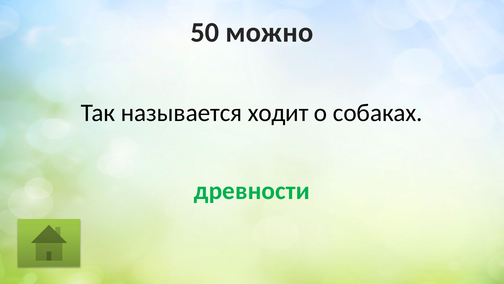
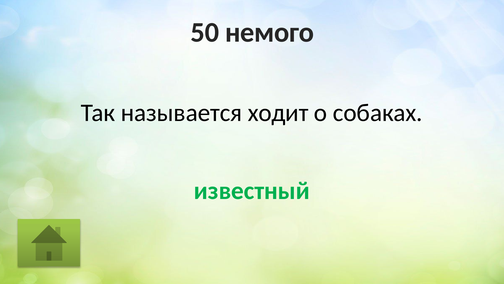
можно: можно -> немого
древности: древности -> известный
